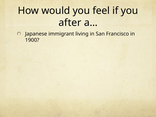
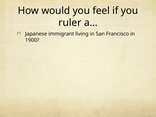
after: after -> ruler
